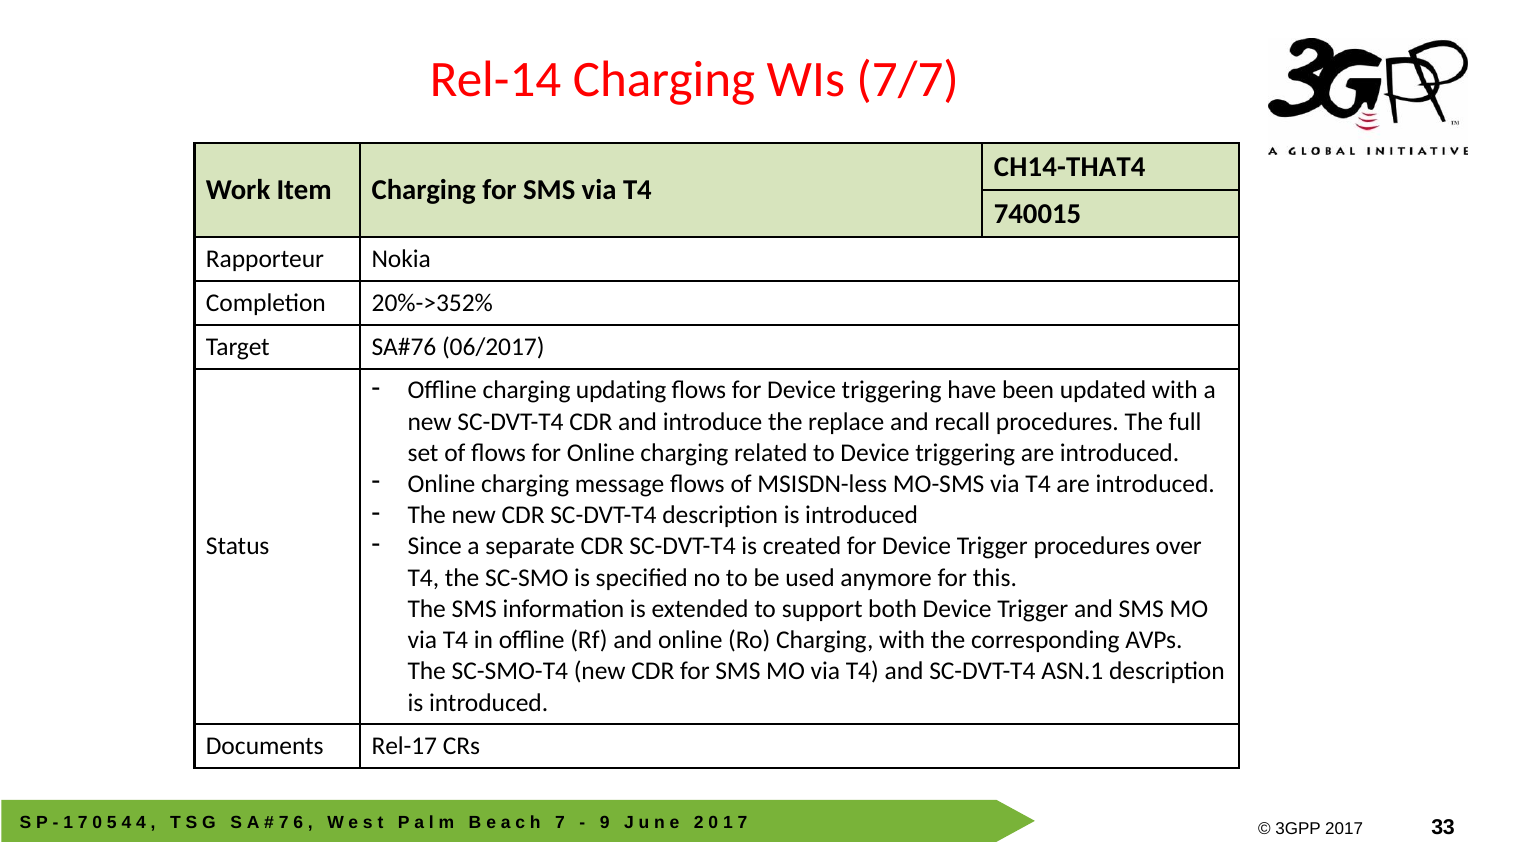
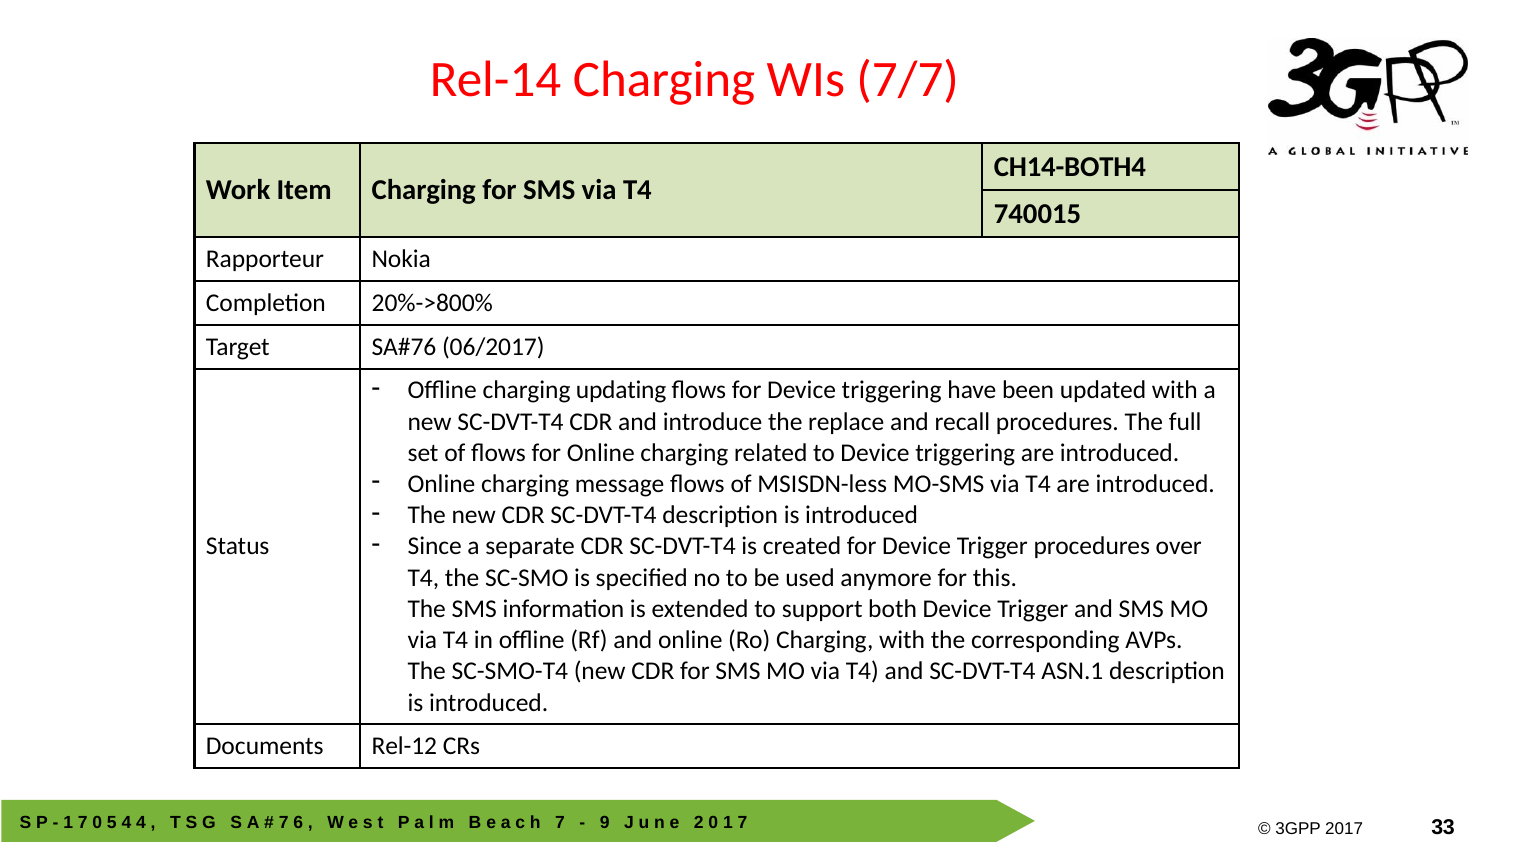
CH14-THAT4: CH14-THAT4 -> CH14-BOTH4
20%->352%: 20%->352% -> 20%->800%
Rel-17: Rel-17 -> Rel-12
